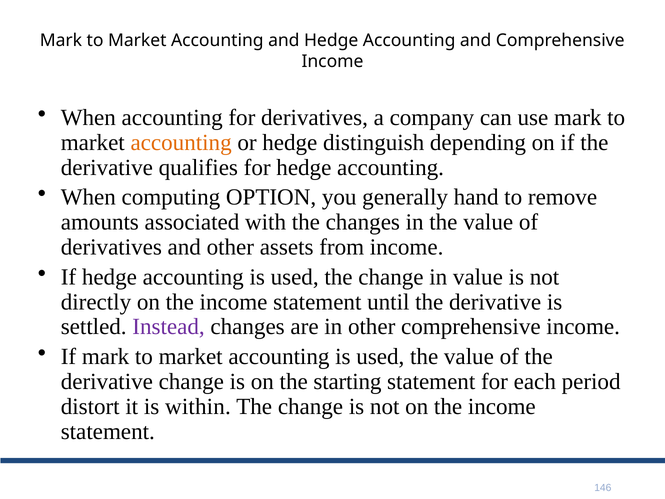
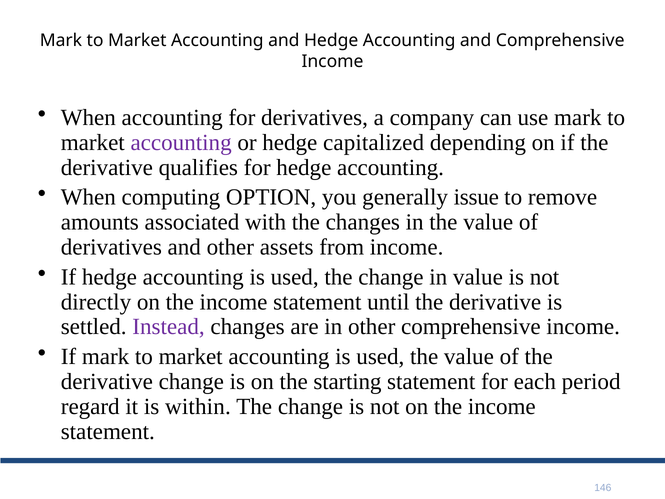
accounting at (181, 142) colour: orange -> purple
distinguish: distinguish -> capitalized
hand: hand -> issue
distort: distort -> regard
